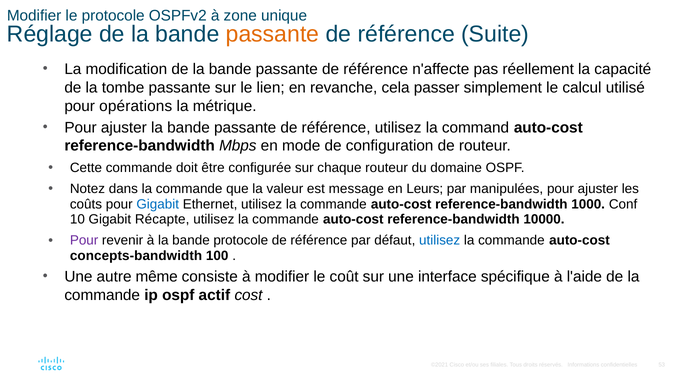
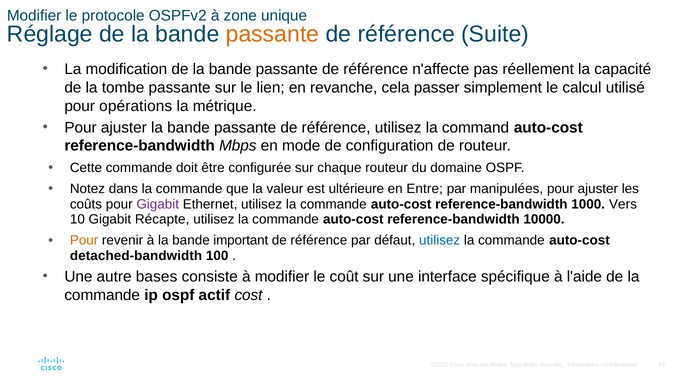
message: message -> ultérieure
Leurs: Leurs -> Entre
Gigabit at (158, 204) colour: blue -> purple
Conf: Conf -> Vers
Pour at (84, 240) colour: purple -> orange
bande protocole: protocole -> important
concepts-bandwidth: concepts-bandwidth -> detached-bandwidth
même: même -> bases
